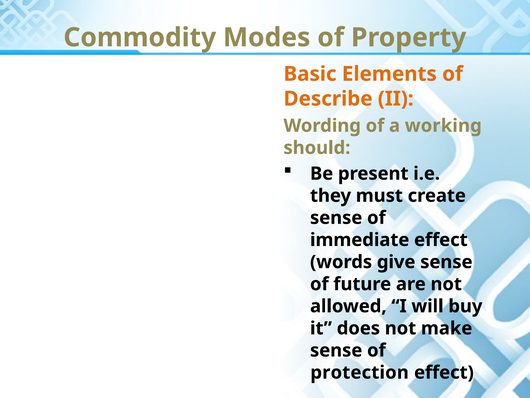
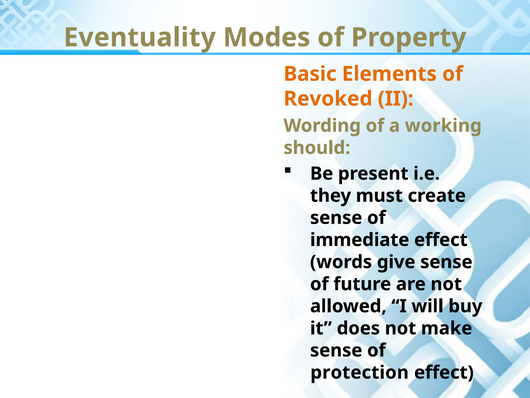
Commodity: Commodity -> Eventuality
Describe: Describe -> Revoked
